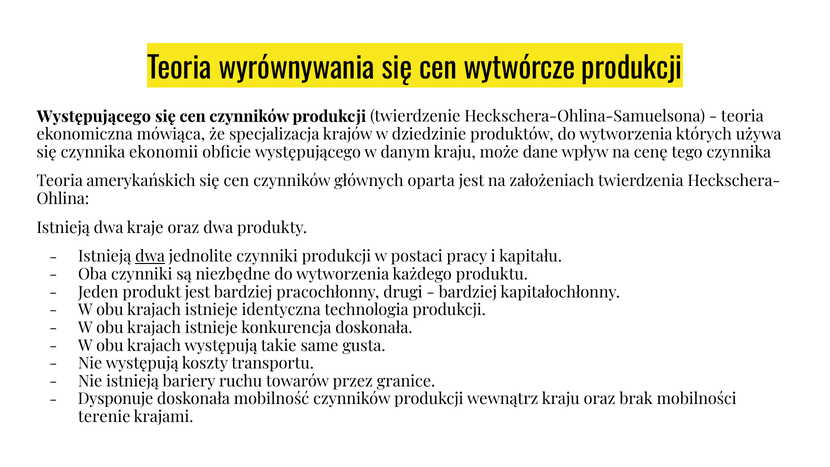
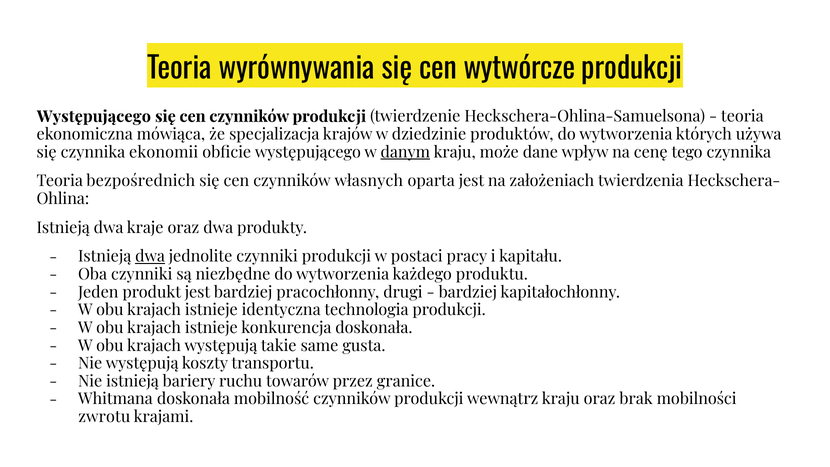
danym underline: none -> present
amerykańskich: amerykańskich -> bezpośrednich
głównych: głównych -> własnych
Dysponuje: Dysponuje -> Whitmana
terenie: terenie -> zwrotu
